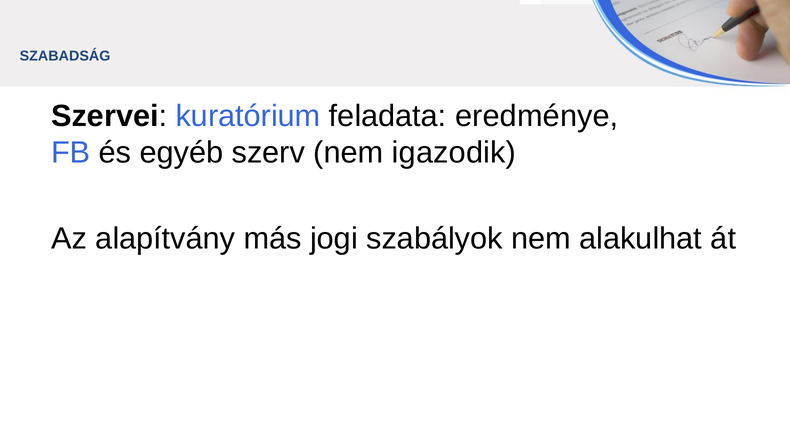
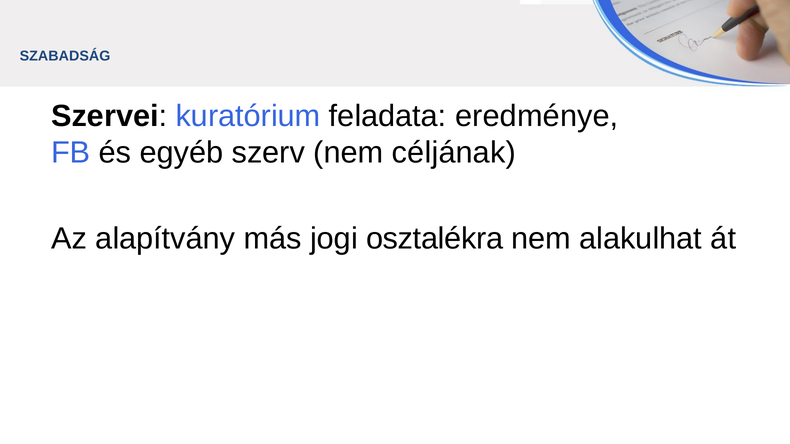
igazodik: igazodik -> céljának
szabályok: szabályok -> osztalékra
